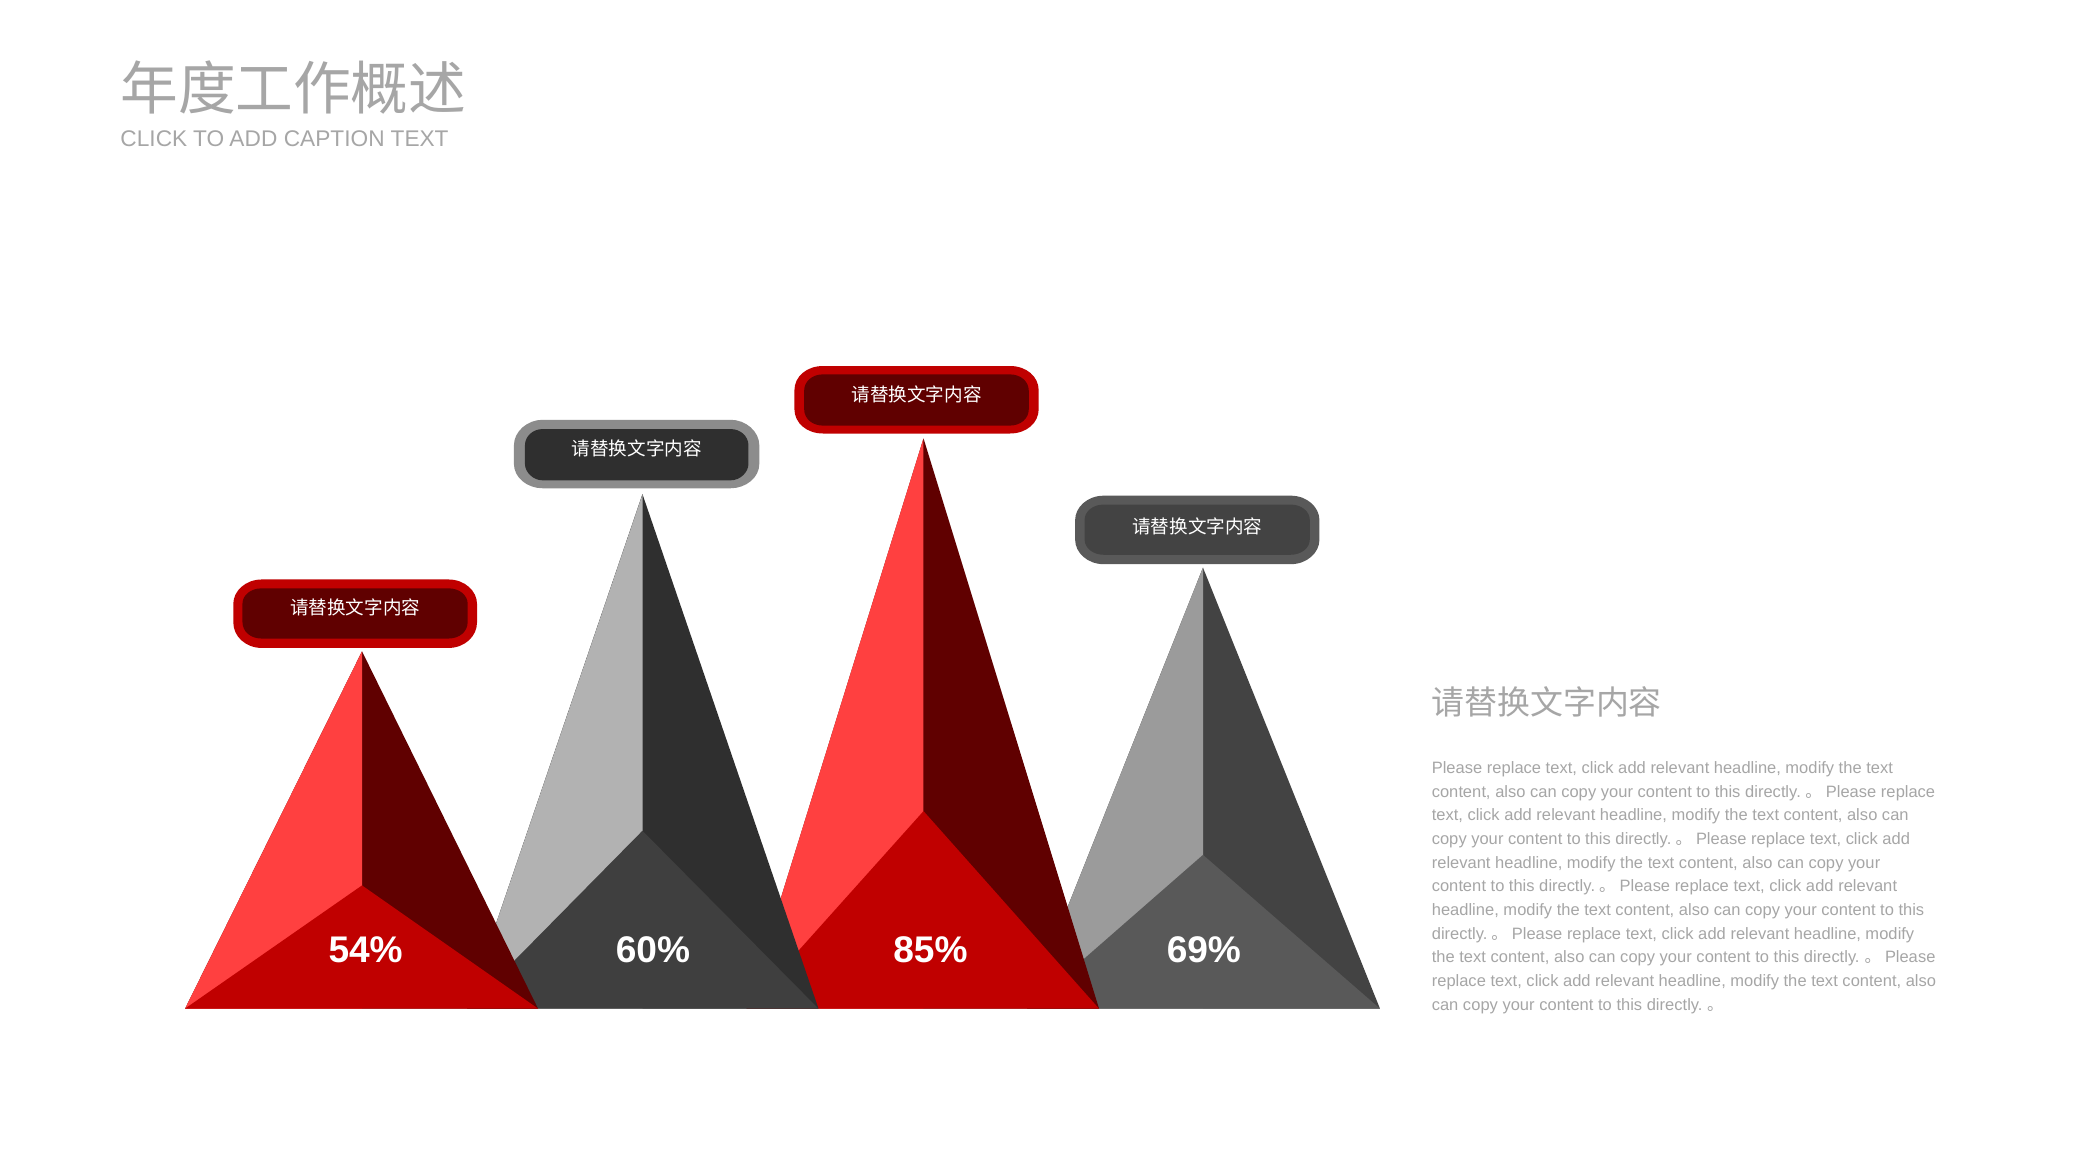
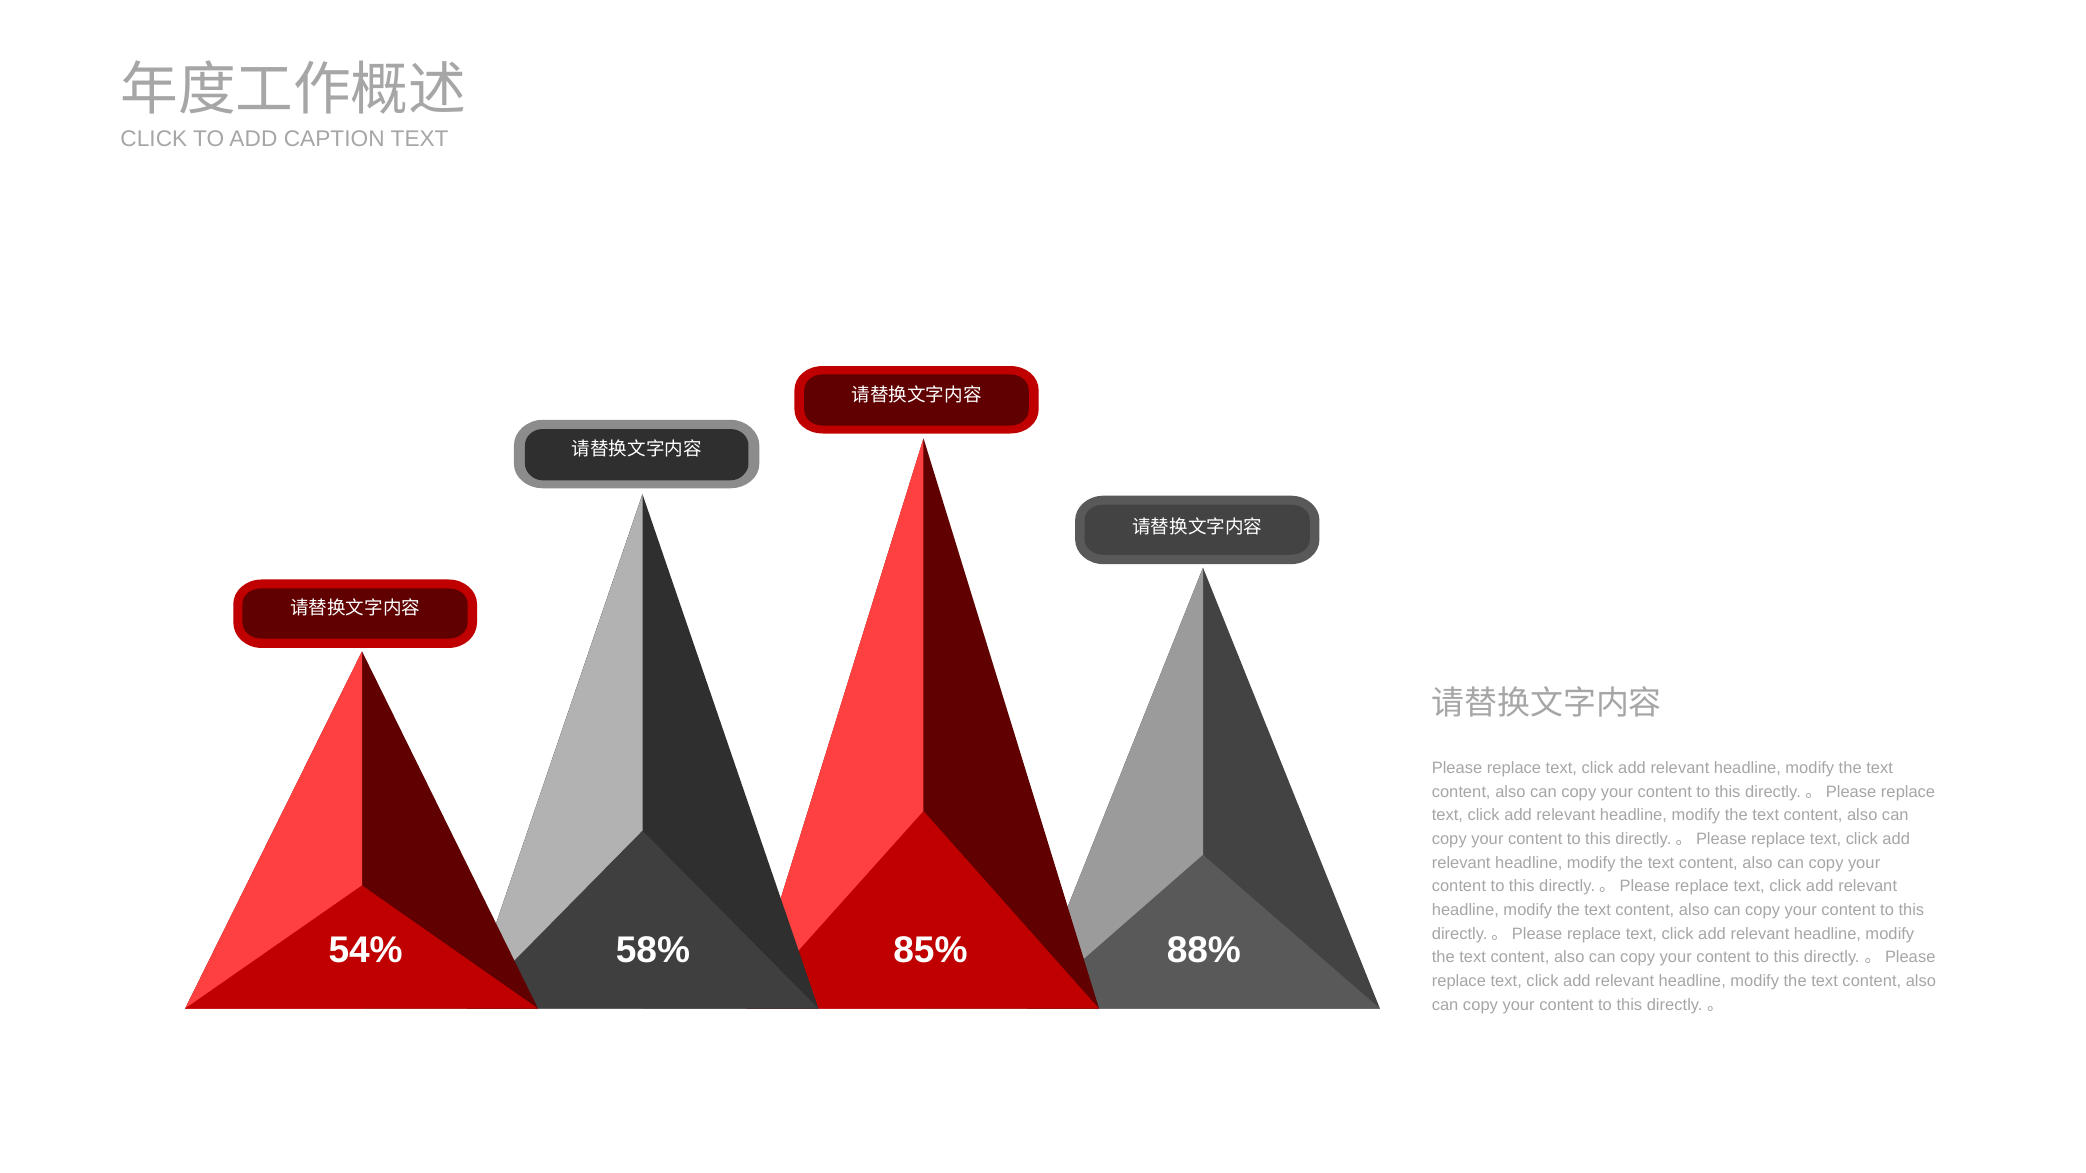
60%: 60% -> 58%
69%: 69% -> 88%
